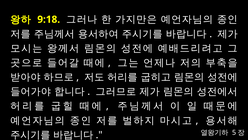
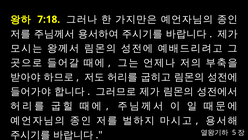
9:18: 9:18 -> 7:18
